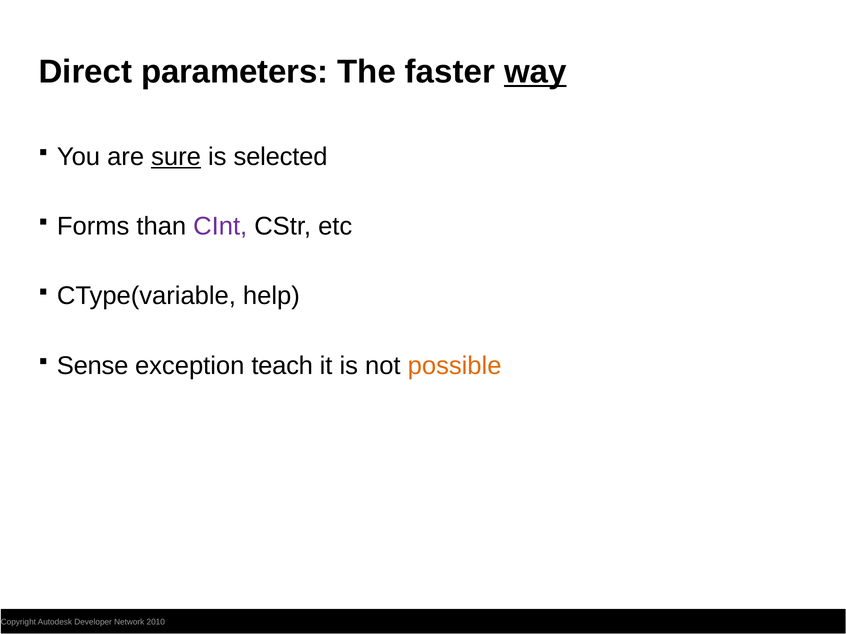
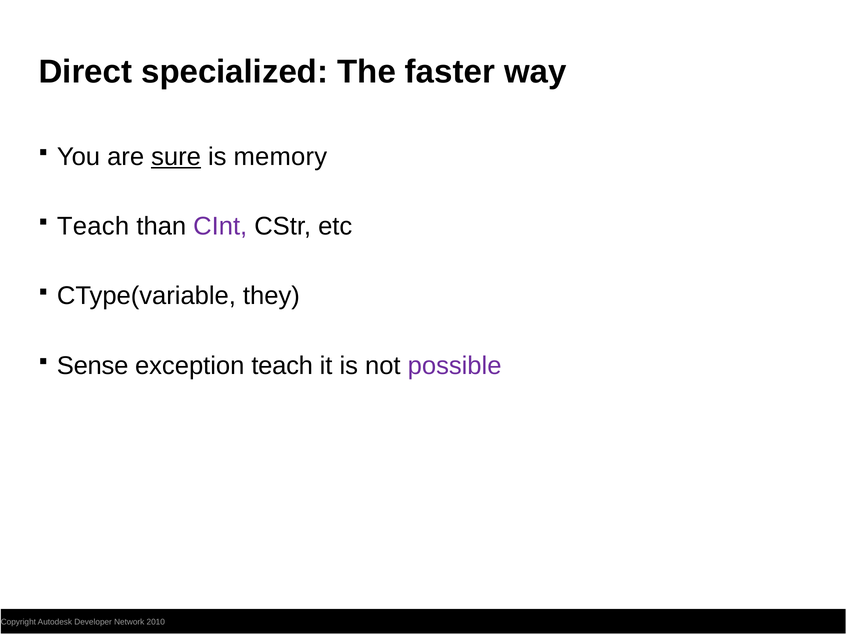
parameters: parameters -> specialized
way underline: present -> none
selected: selected -> memory
Forms at (93, 226): Forms -> Teach
help: help -> they
possible colour: orange -> purple
